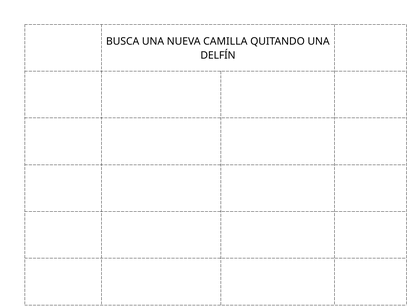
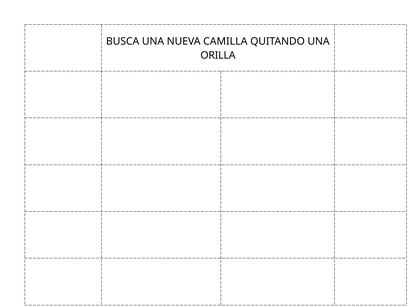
DELFÍN: DELFÍN -> ORILLA
